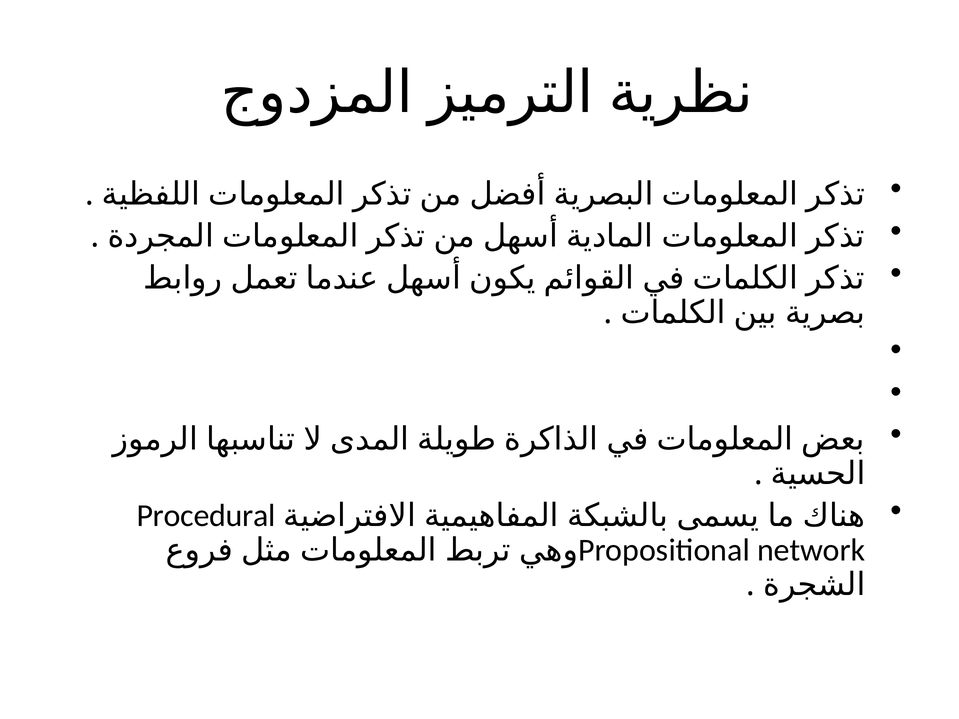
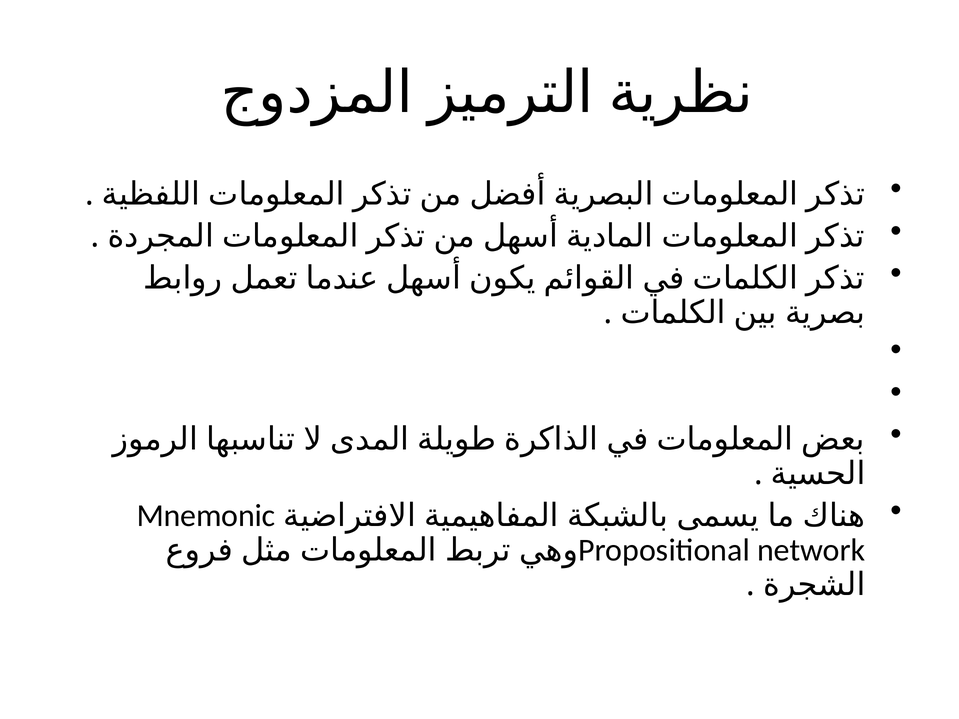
Procedural: Procedural -> Mnemonic
